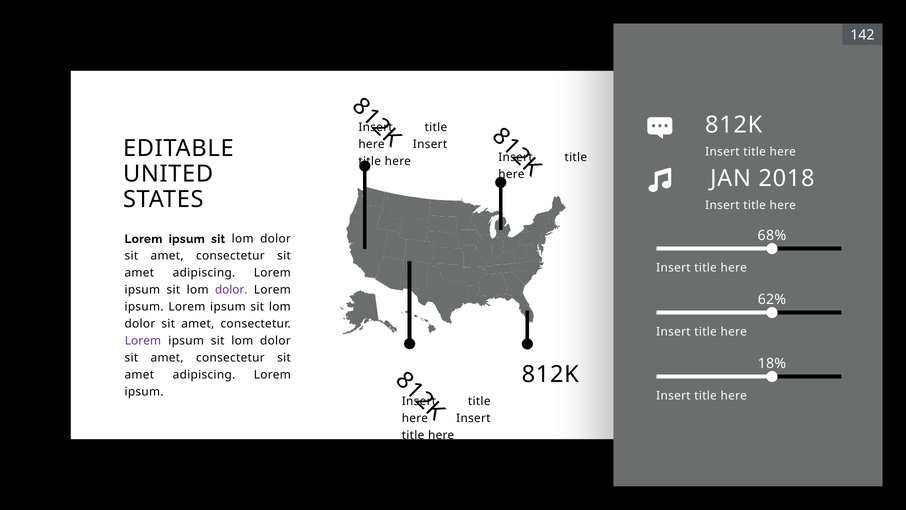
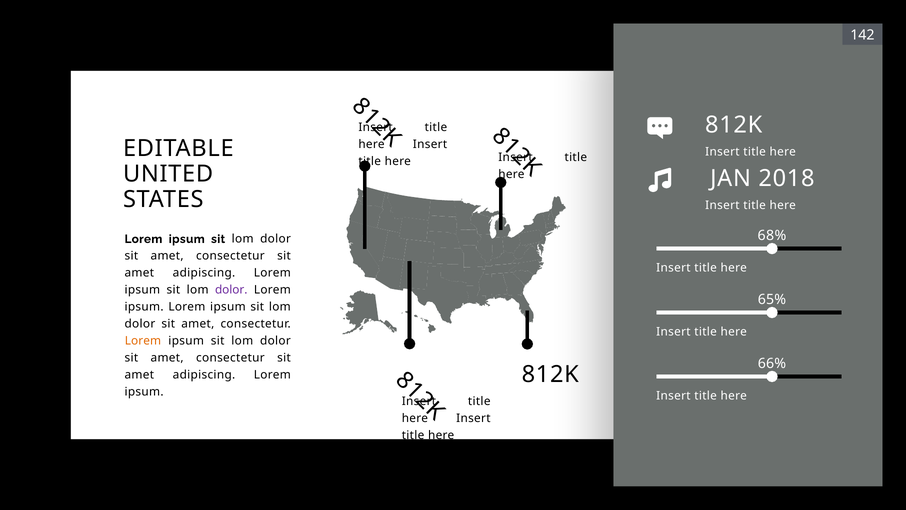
62%: 62% -> 65%
Lorem at (143, 341) colour: purple -> orange
18%: 18% -> 66%
